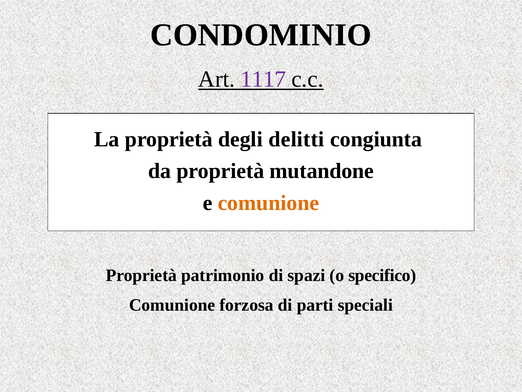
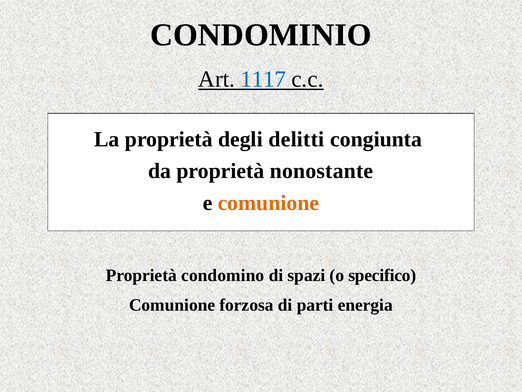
1117 colour: purple -> blue
mutandone: mutandone -> nonostante
patrimonio: patrimonio -> condomino
speciali: speciali -> energia
